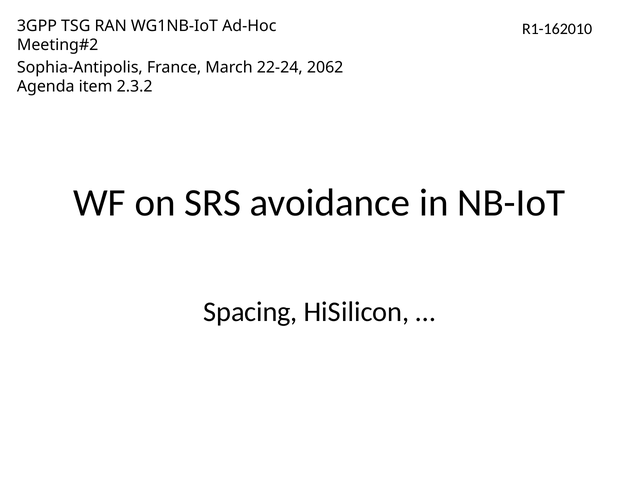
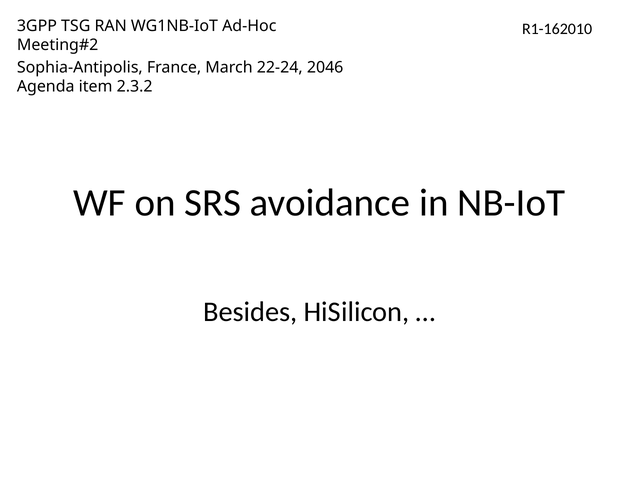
2062: 2062 -> 2046
Spacing: Spacing -> Besides
